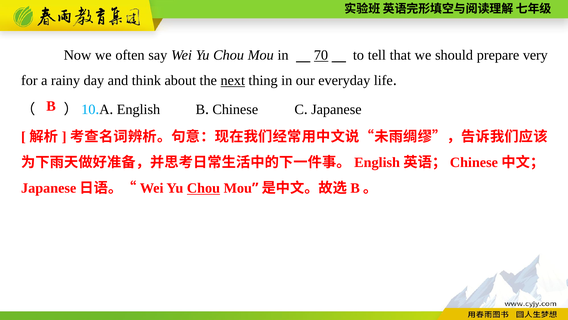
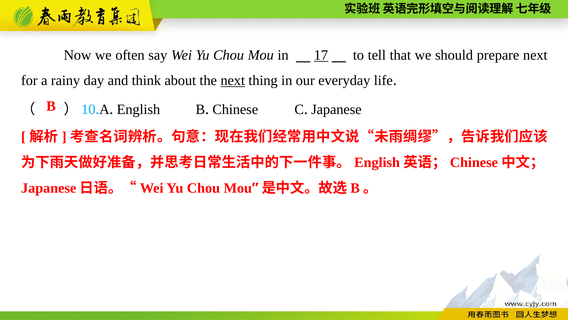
70: 70 -> 17
prepare very: very -> next
Chou at (203, 188) underline: present -> none
